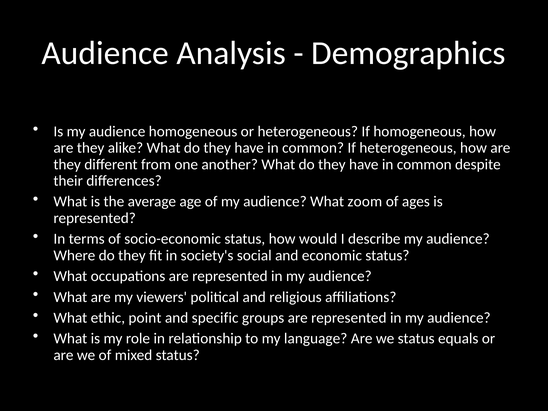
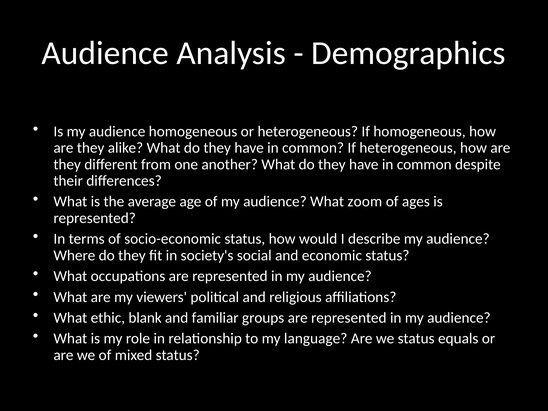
point: point -> blank
specific: specific -> familiar
